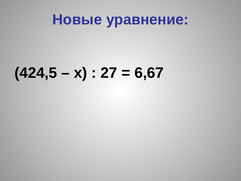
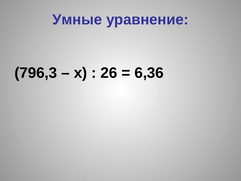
Новые: Новые -> Умные
424,5: 424,5 -> 796,3
27: 27 -> 26
6,67: 6,67 -> 6,36
